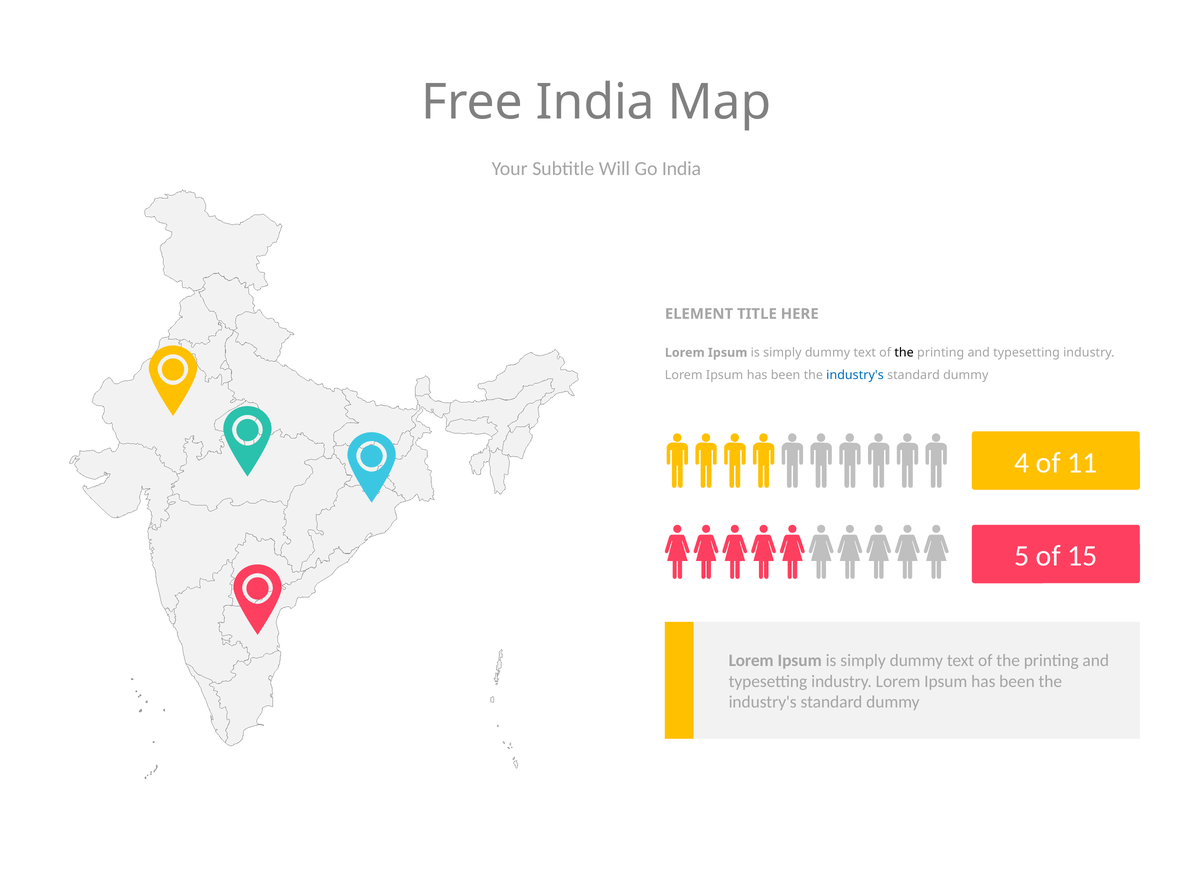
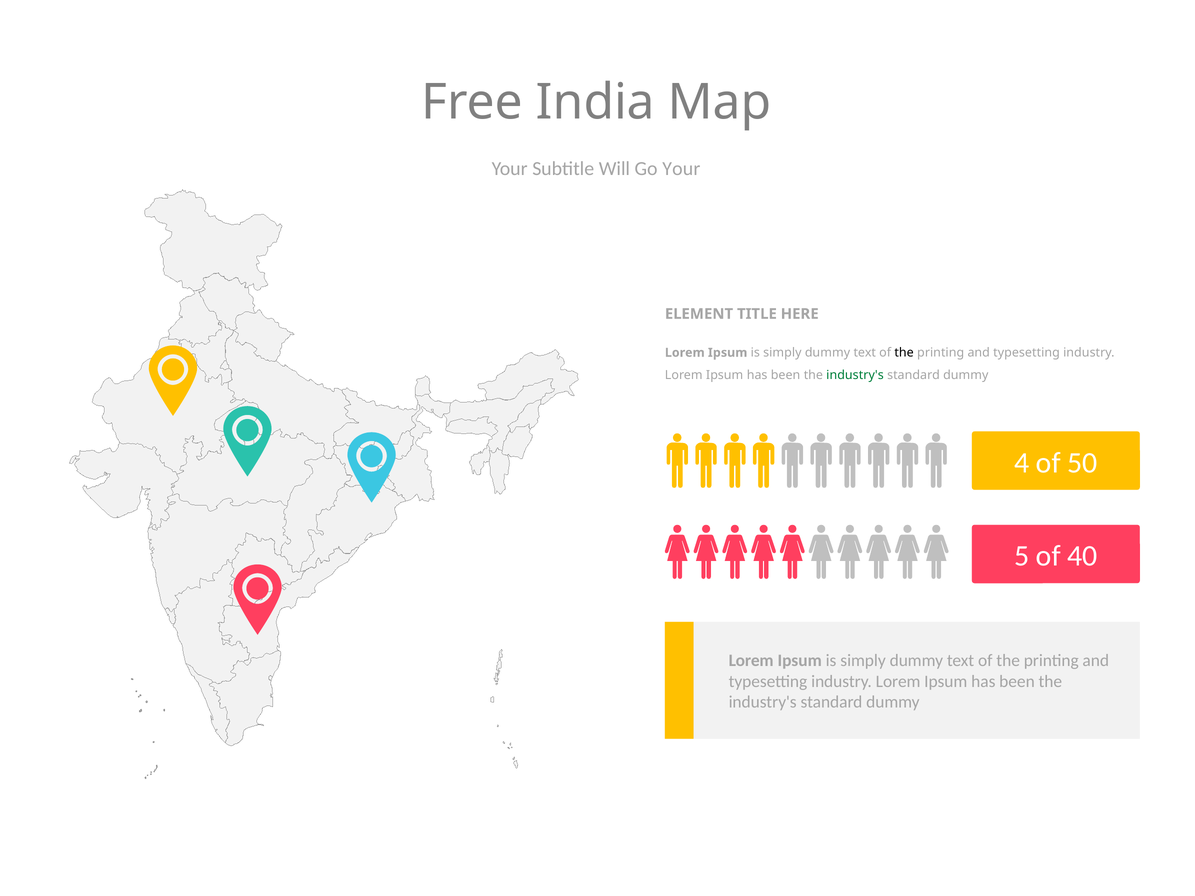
Go India: India -> Your
industry's at (855, 375) colour: blue -> green
11: 11 -> 50
15: 15 -> 40
